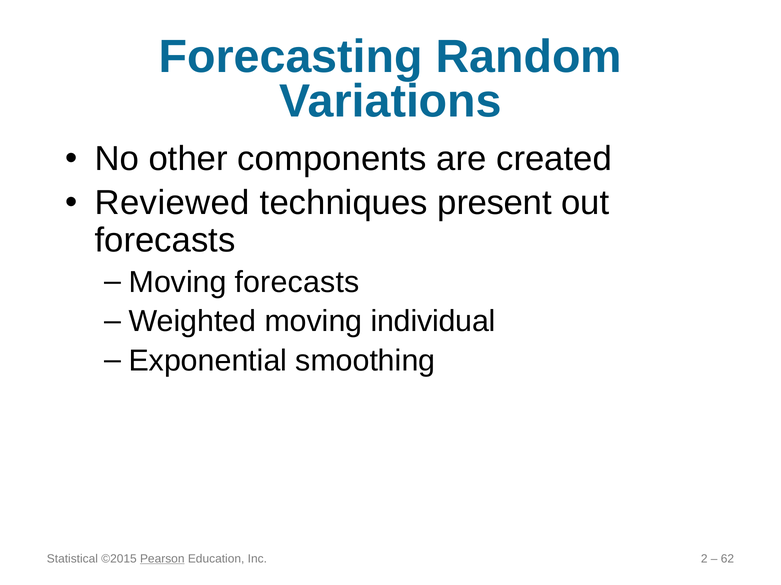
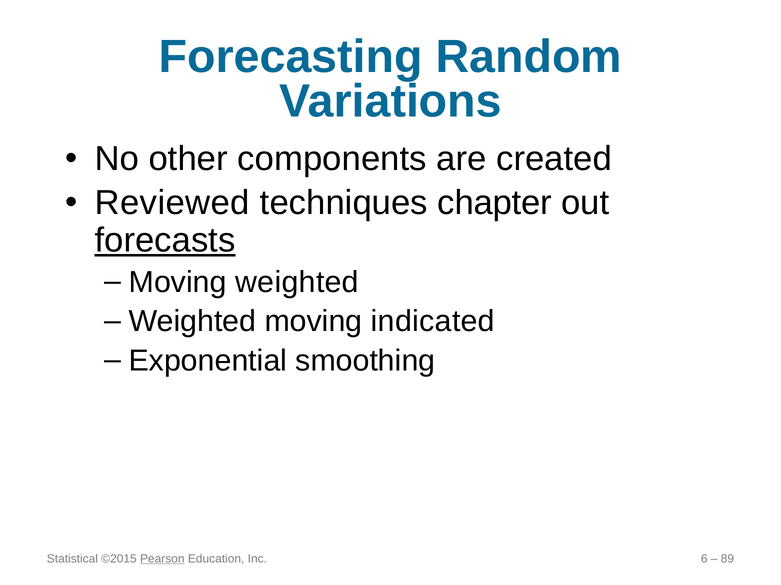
present: present -> chapter
forecasts at (165, 241) underline: none -> present
Moving forecasts: forecasts -> weighted
individual: individual -> indicated
2: 2 -> 6
62: 62 -> 89
